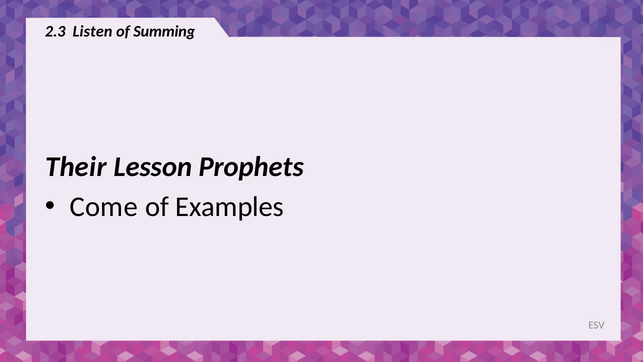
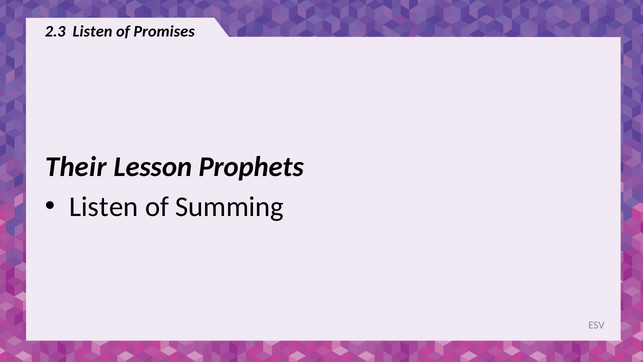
Summing: Summing -> Promises
Come at (104, 207): Come -> Listen
Examples: Examples -> Summing
